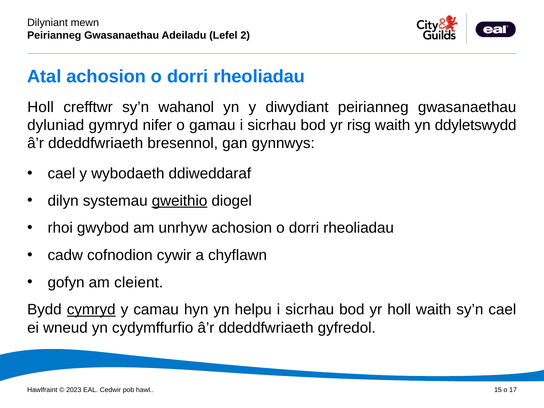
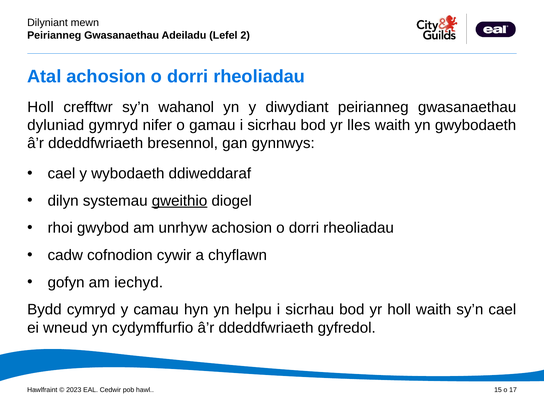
risg: risg -> lles
ddyletswydd: ddyletswydd -> gwybodaeth
cleient: cleient -> iechyd
cymryd underline: present -> none
